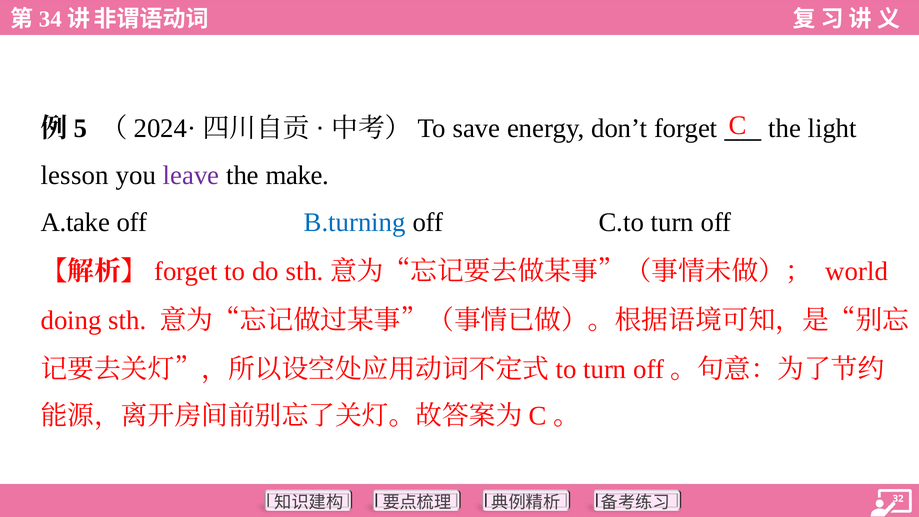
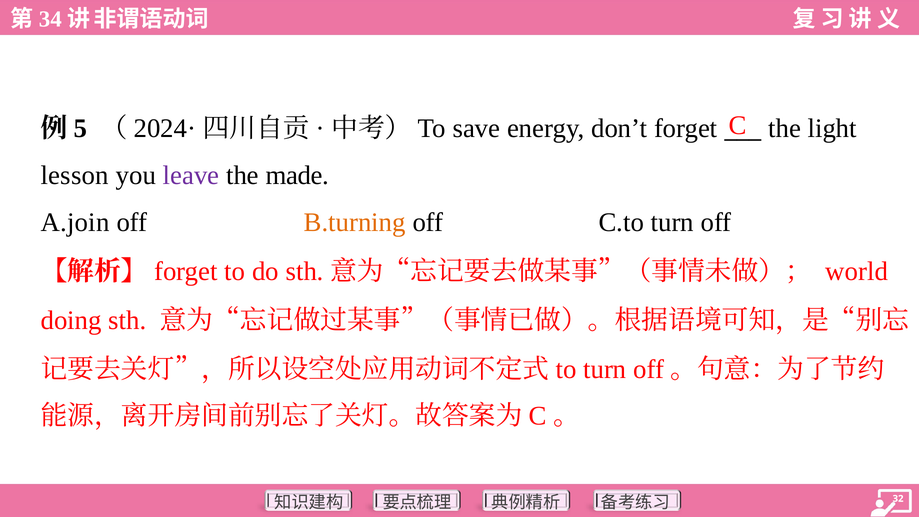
make: make -> made
A.take: A.take -> A.join
B.turning colour: blue -> orange
